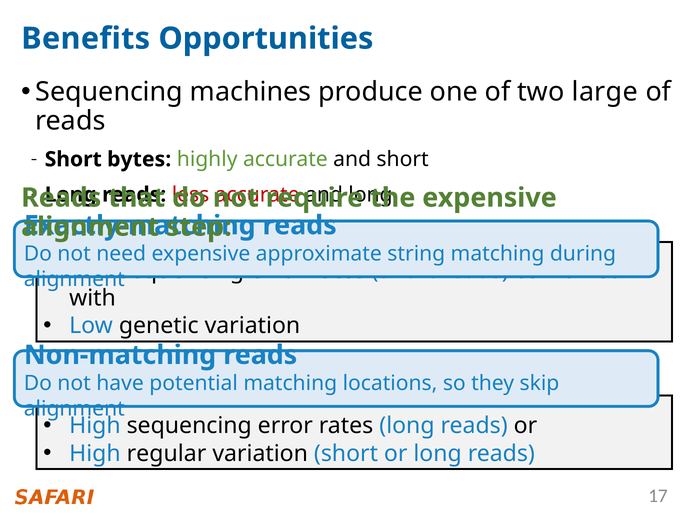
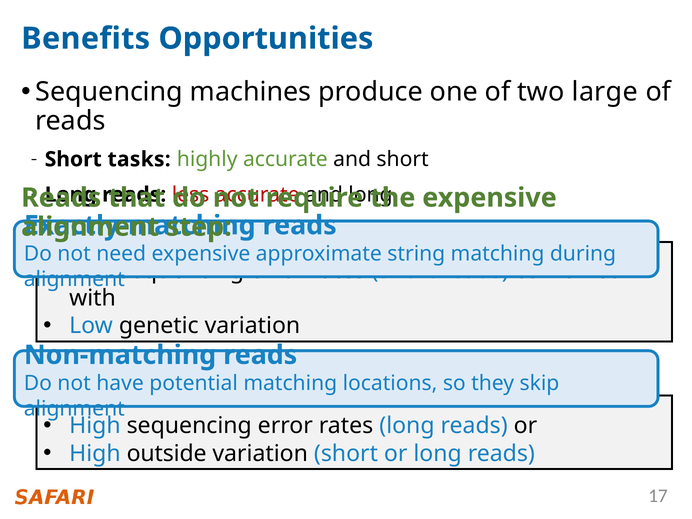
bytes: bytes -> tasks
regular: regular -> outside
